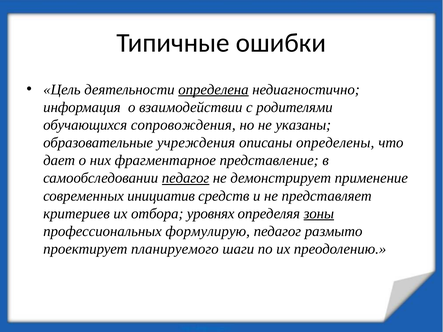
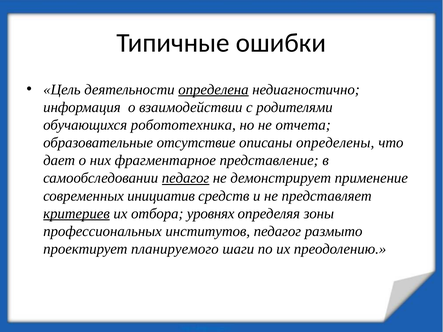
сопровождения: сопровождения -> робототехника
указаны: указаны -> отчета
учреждения: учреждения -> отсутствие
критериев underline: none -> present
зоны underline: present -> none
формулирую: формулирую -> институтов
